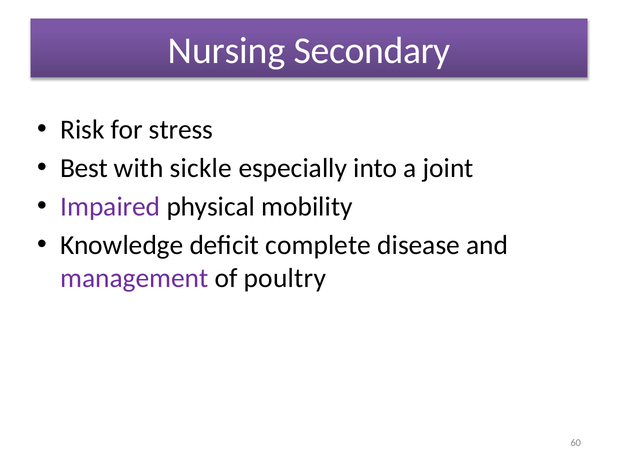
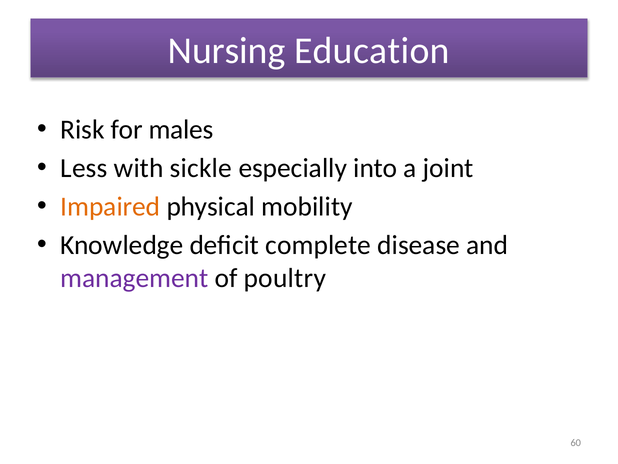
Secondary: Secondary -> Education
stress: stress -> males
Best: Best -> Less
Impaired colour: purple -> orange
